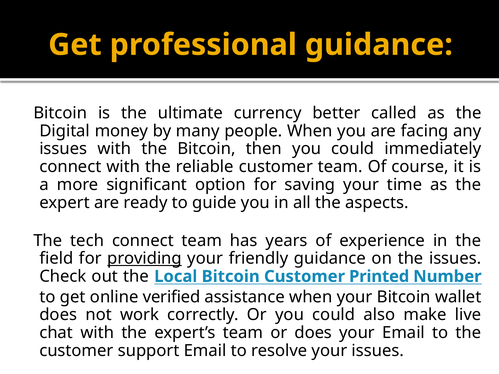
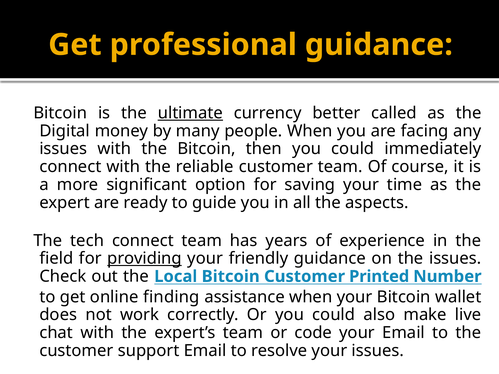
ultimate underline: none -> present
verified: verified -> finding
or does: does -> code
